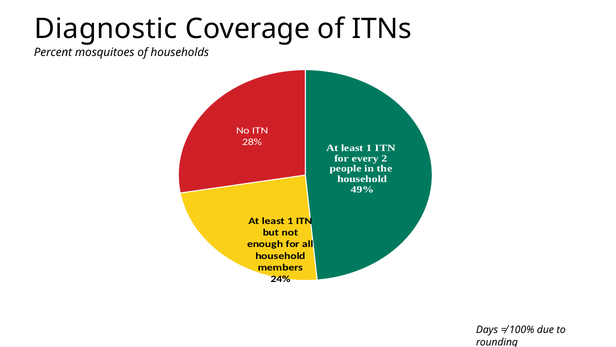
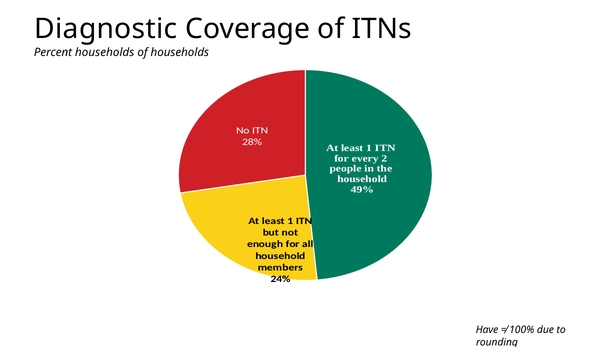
Percent mosquitoes: mosquitoes -> households
Days: Days -> Have
